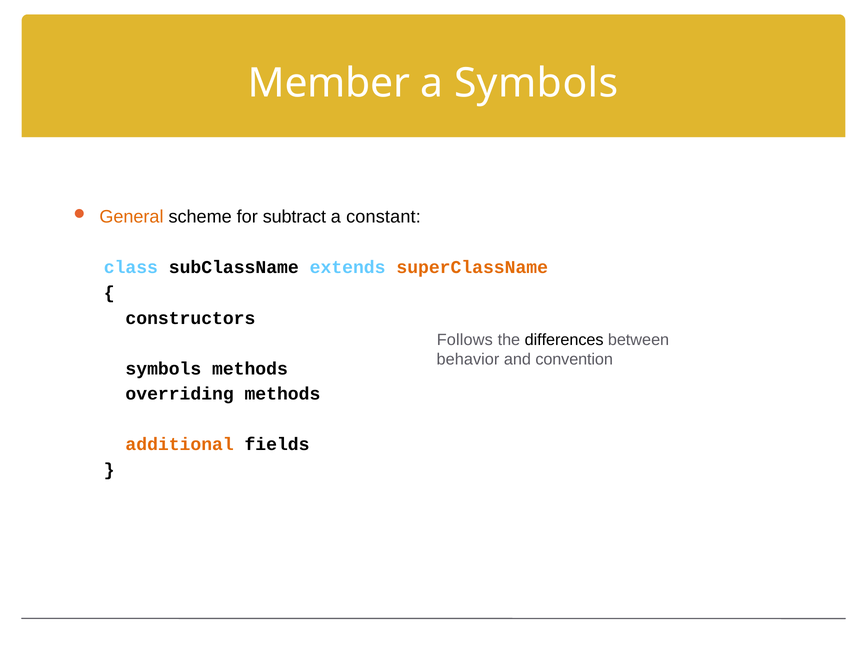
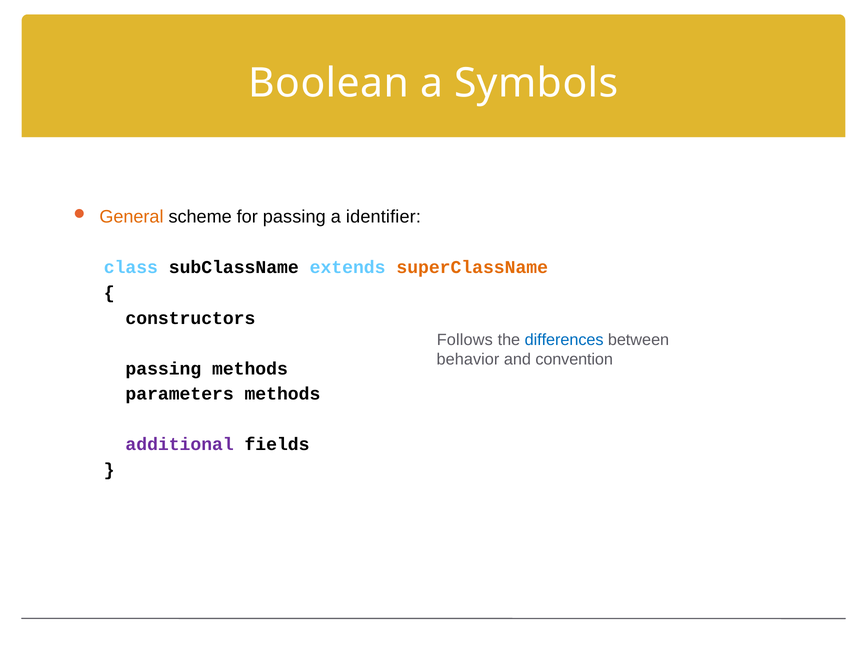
Member: Member -> Boolean
for subtract: subtract -> passing
constant: constant -> identifier
differences colour: black -> blue
symbols at (163, 369): symbols -> passing
overriding: overriding -> parameters
additional colour: orange -> purple
